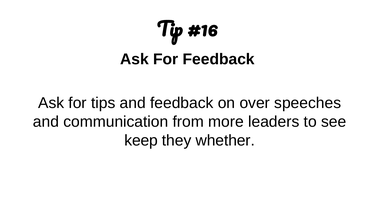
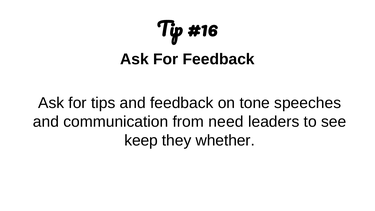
over: over -> tone
more: more -> need
